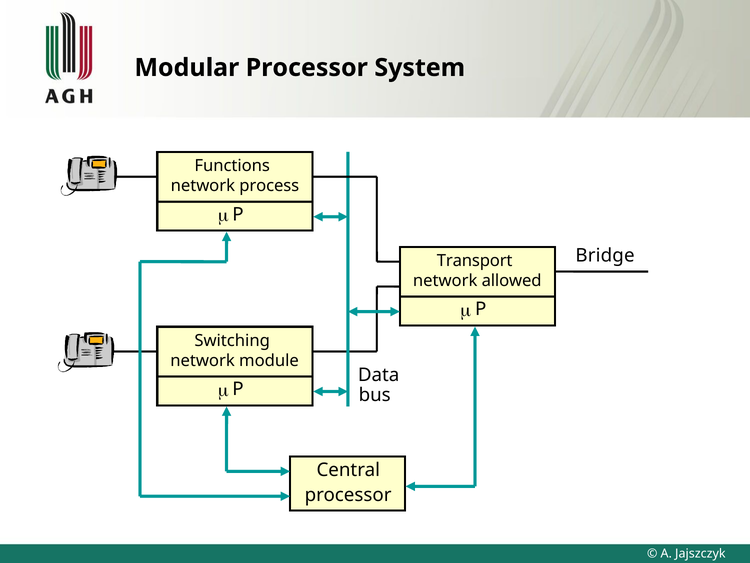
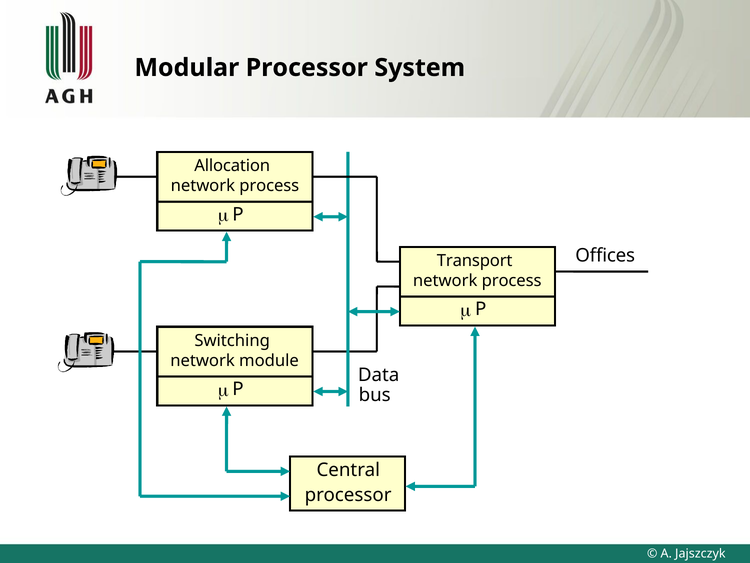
Functions: Functions -> Allocation
Bridge: Bridge -> Offices
allowed at (512, 281): allowed -> process
